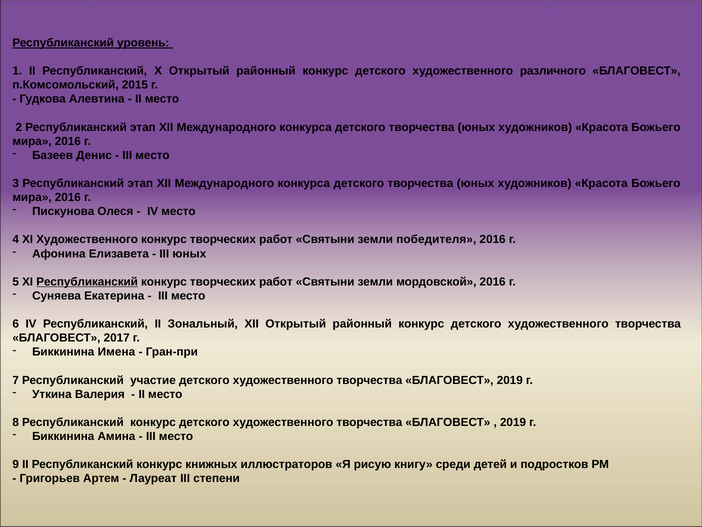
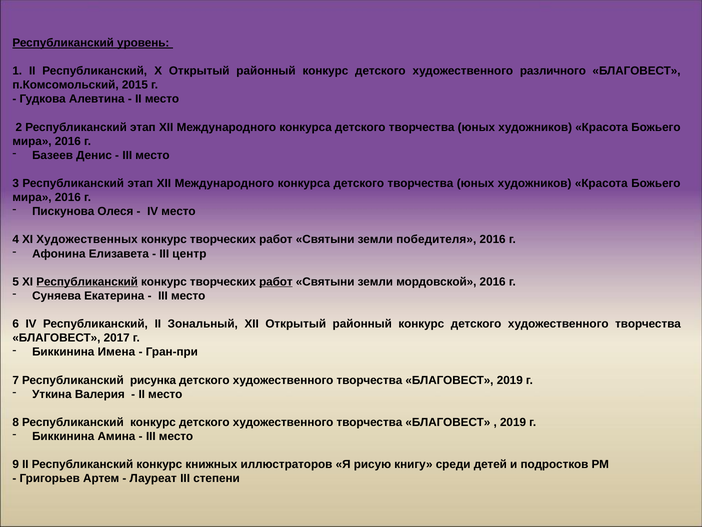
XI Художественного: Художественного -> Художественных
III юных: юных -> центр
работ at (276, 282) underline: none -> present
участие: участие -> рисунка
